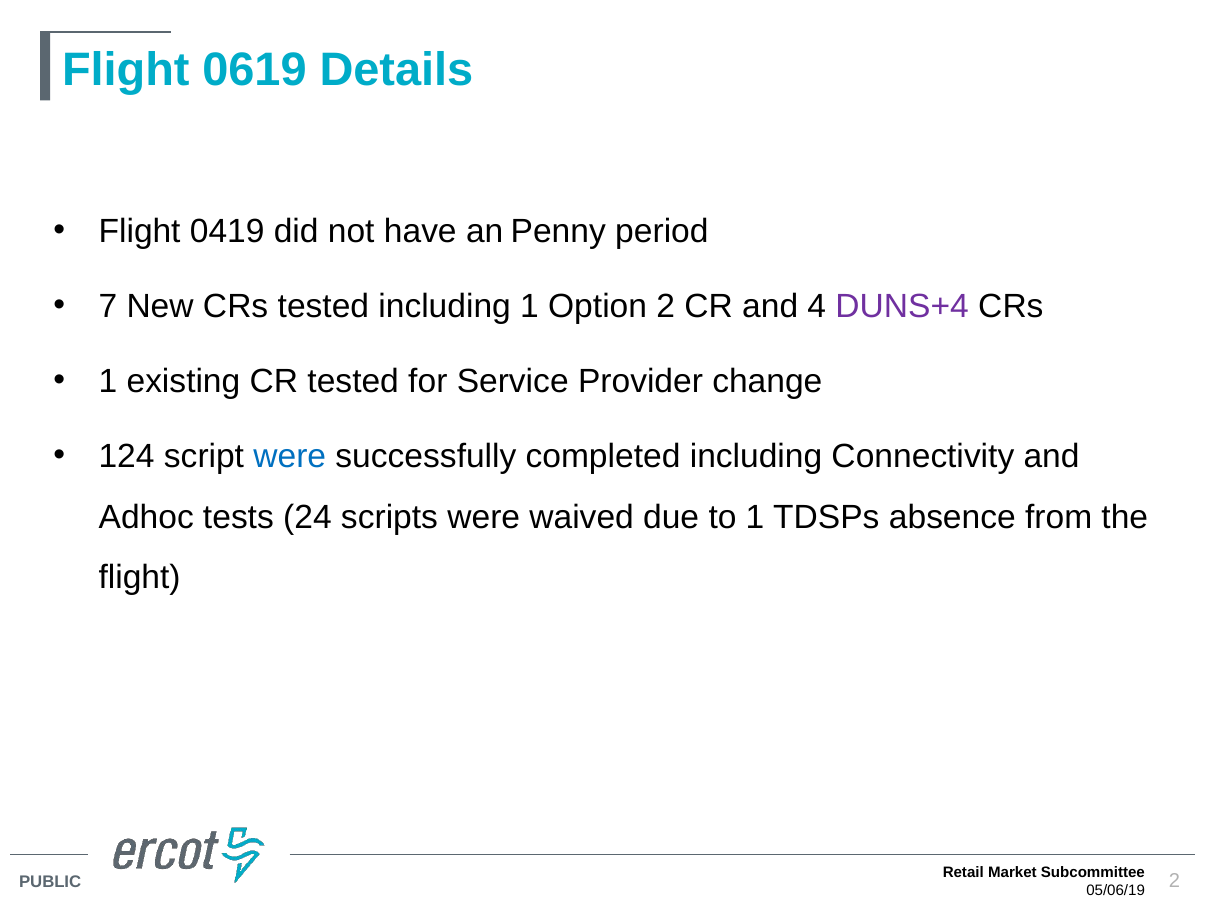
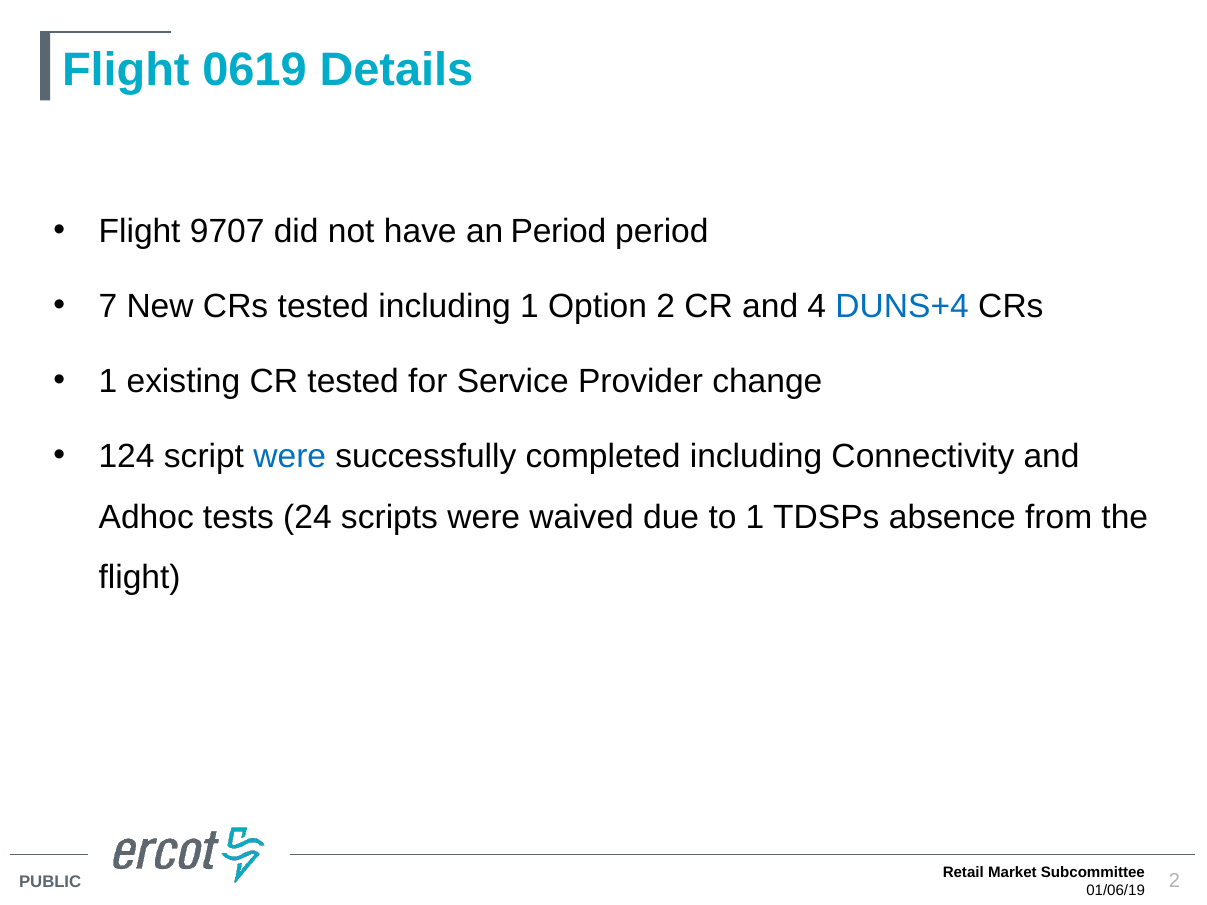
0419: 0419 -> 9707
an Penny: Penny -> Period
DUNS+4 colour: purple -> blue
05/06/19: 05/06/19 -> 01/06/19
